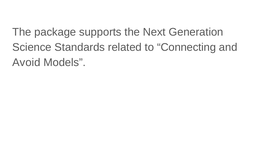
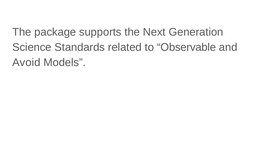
Connecting: Connecting -> Observable
